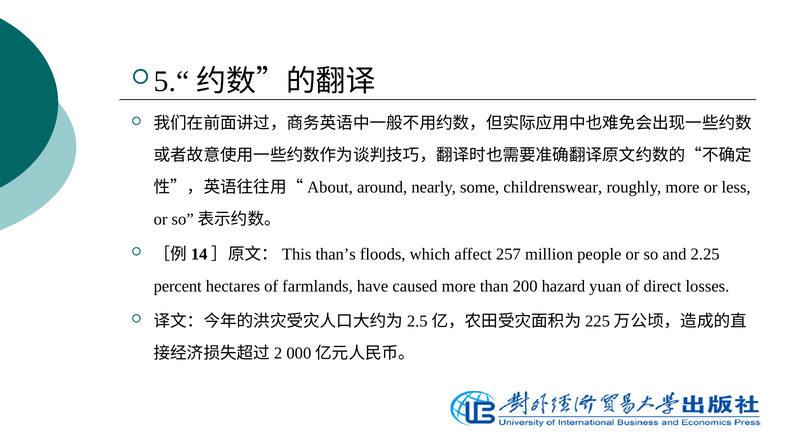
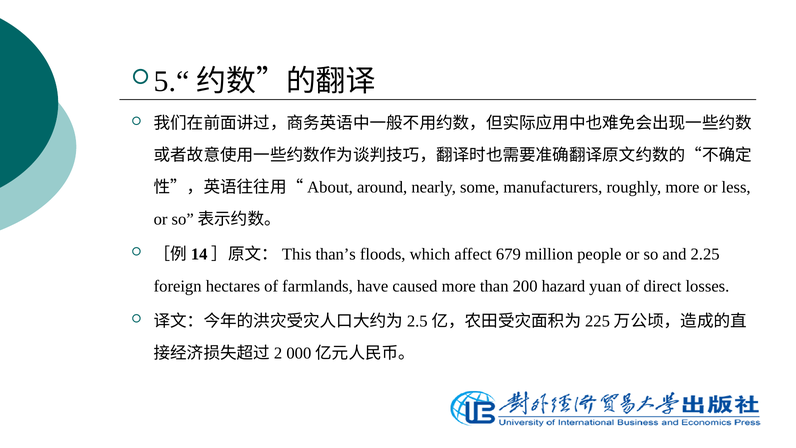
childrenswear: childrenswear -> manufacturers
257: 257 -> 679
percent: percent -> foreign
